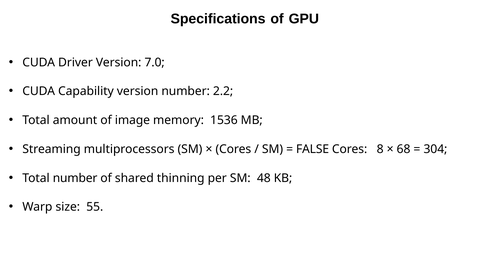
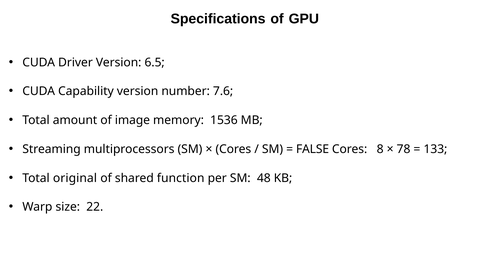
7.0: 7.0 -> 6.5
2.2: 2.2 -> 7.6
68: 68 -> 78
304: 304 -> 133
Total number: number -> original
thinning: thinning -> function
55: 55 -> 22
